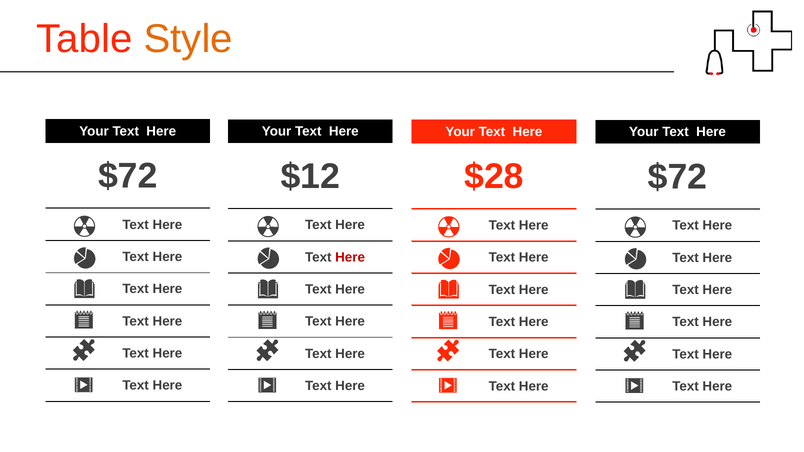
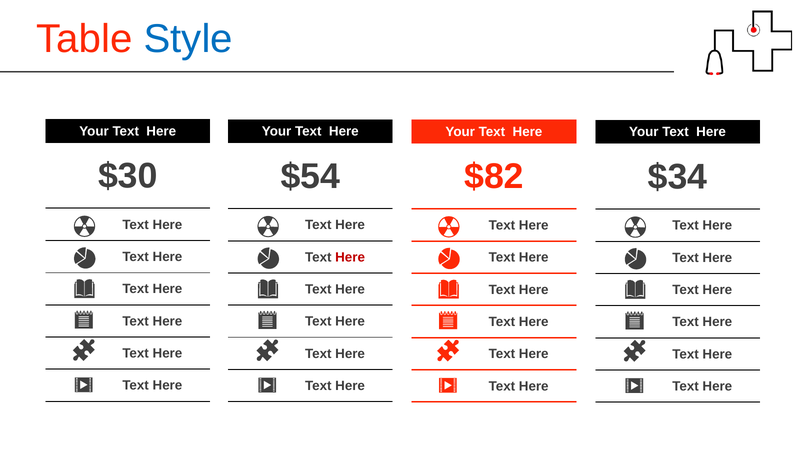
Style colour: orange -> blue
$72 at (128, 176): $72 -> $30
$12: $12 -> $54
$28: $28 -> $82
$72 at (678, 177): $72 -> $34
